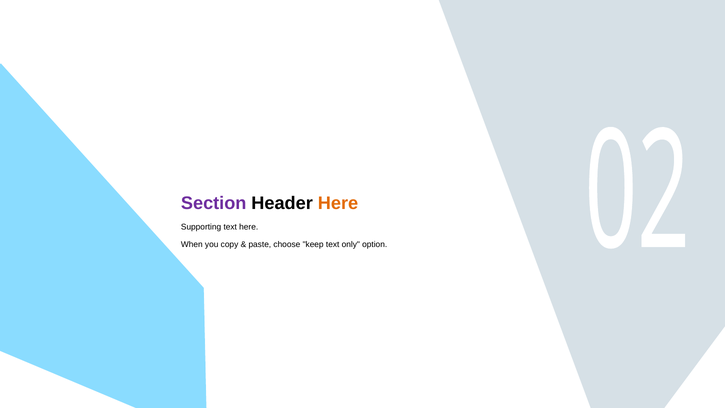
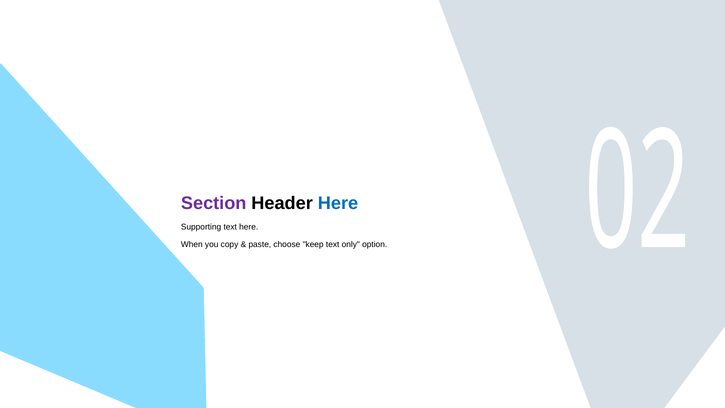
Here at (338, 203) colour: orange -> blue
